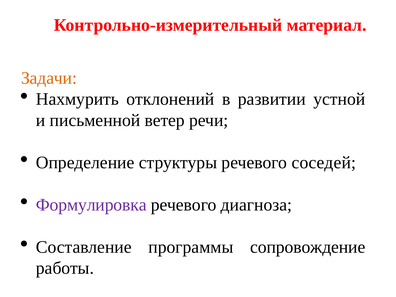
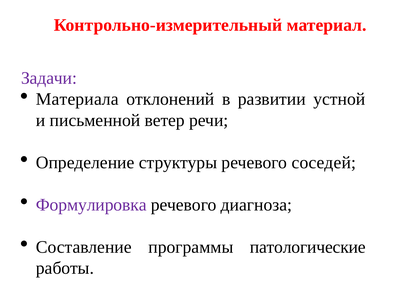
Задачи colour: orange -> purple
Нахмурить: Нахмурить -> Материала
сопровождение: сопровождение -> патологические
